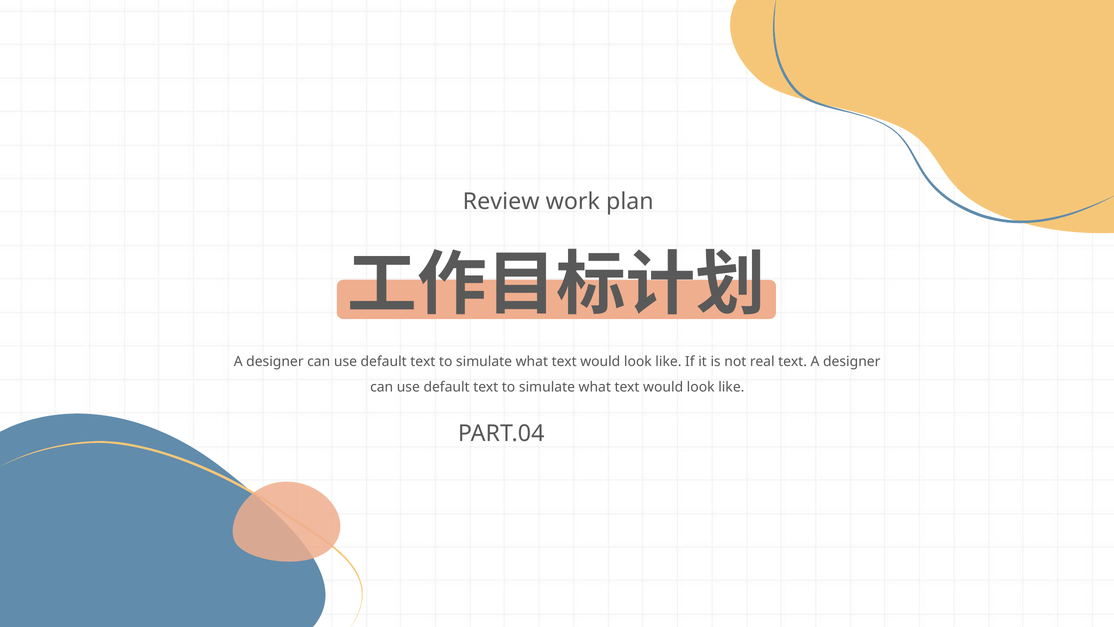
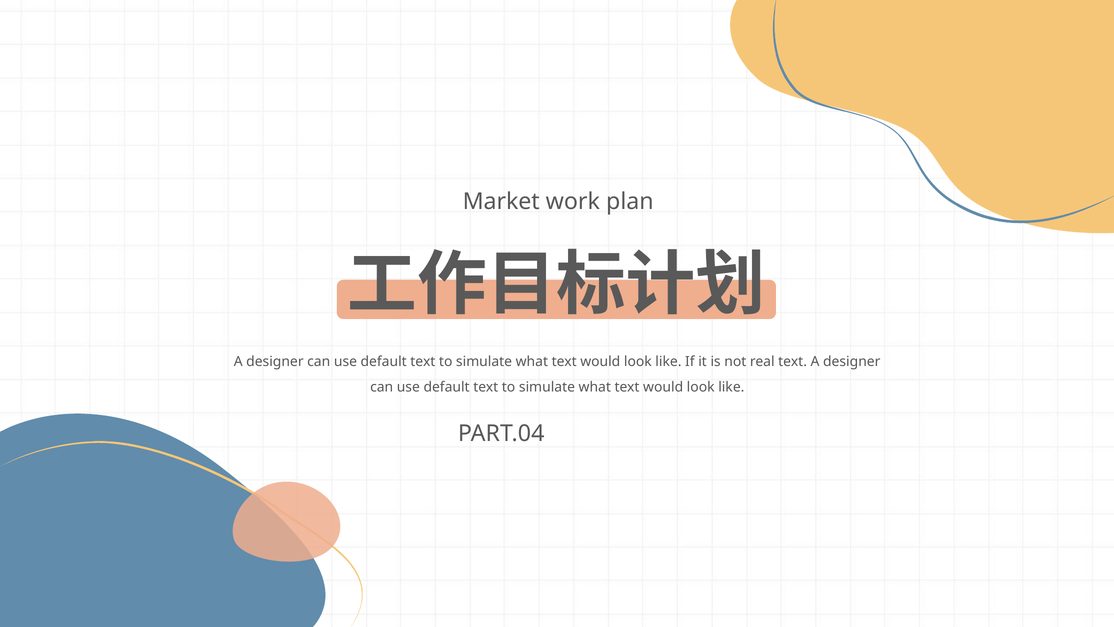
Review: Review -> Market
